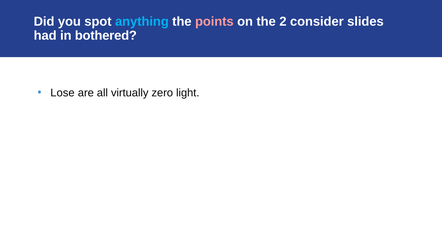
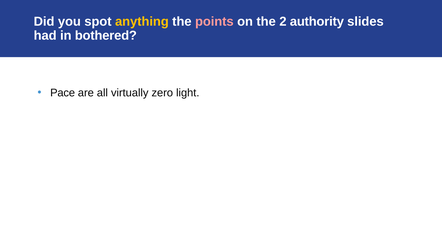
anything colour: light blue -> yellow
consider: consider -> authority
Lose: Lose -> Pace
